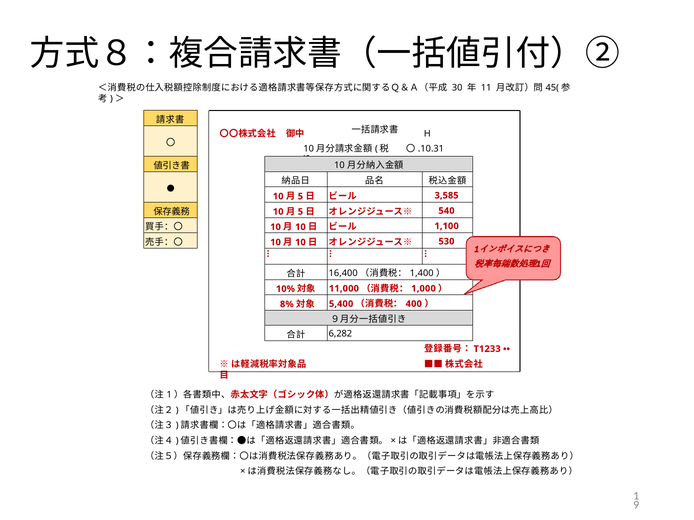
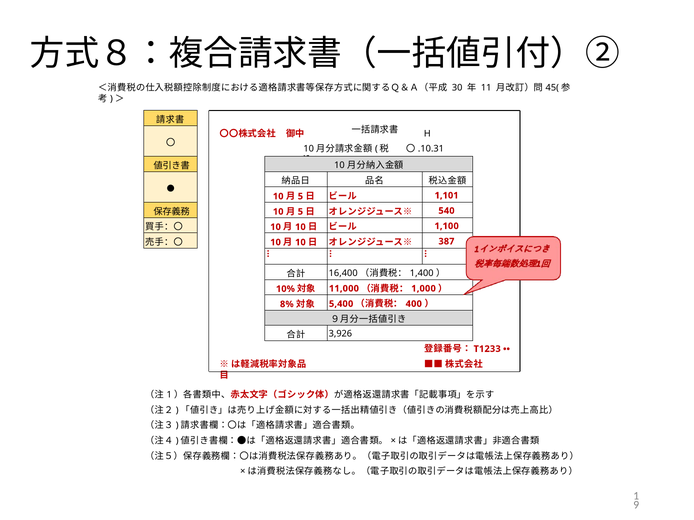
3,585: 3,585 -> 1,101
530: 530 -> 387
6,282: 6,282 -> 3,926
